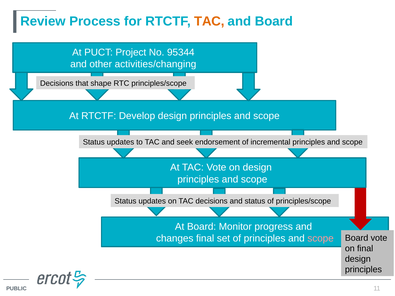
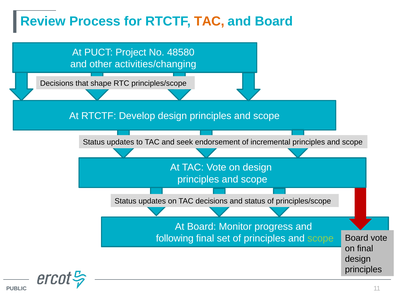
95344: 95344 -> 48580
changes: changes -> following
scope at (321, 239) colour: pink -> light green
